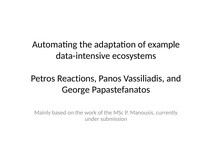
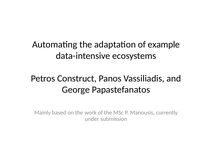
Reactions: Reactions -> Construct
